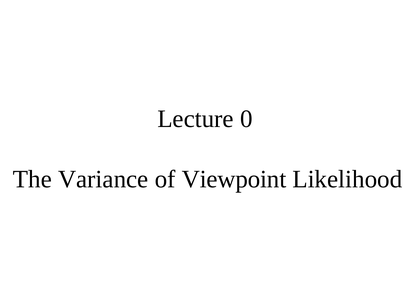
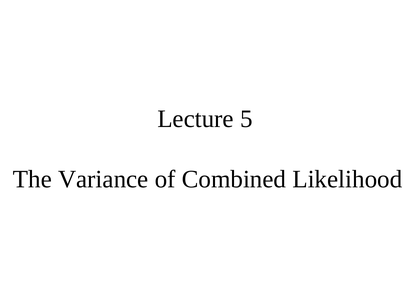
0: 0 -> 5
Viewpoint: Viewpoint -> Combined
